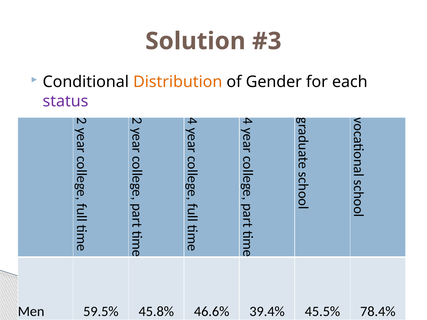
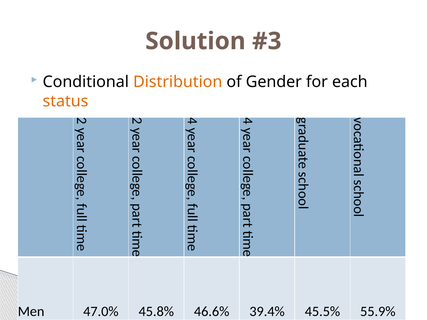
status colour: purple -> orange
59.5%: 59.5% -> 47.0%
78.4%: 78.4% -> 55.9%
